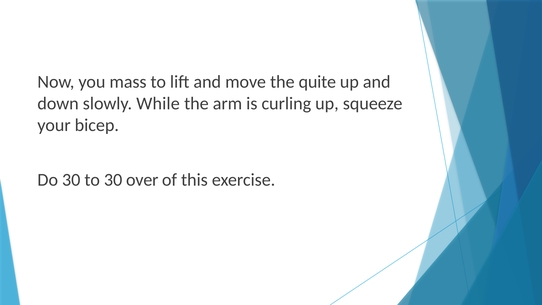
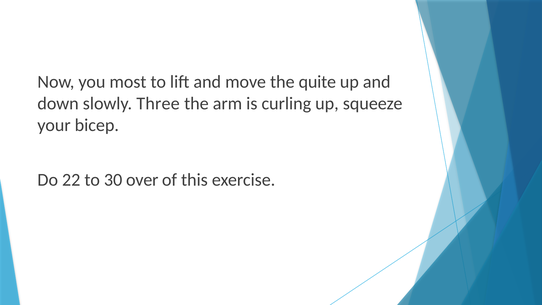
mass: mass -> most
While: While -> Three
Do 30: 30 -> 22
